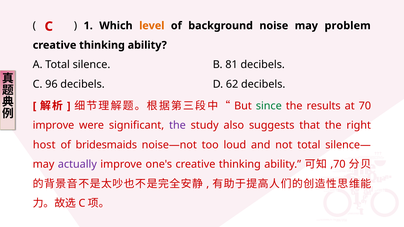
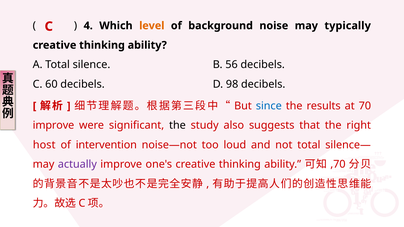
1: 1 -> 4
problem: problem -> typically
81: 81 -> 56
96: 96 -> 60
62: 62 -> 98
since colour: green -> blue
the at (177, 125) colour: purple -> black
bridesmaids: bridesmaids -> intervention
